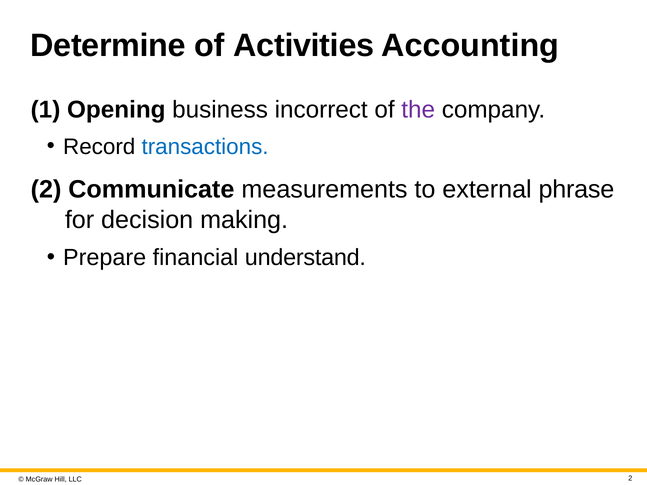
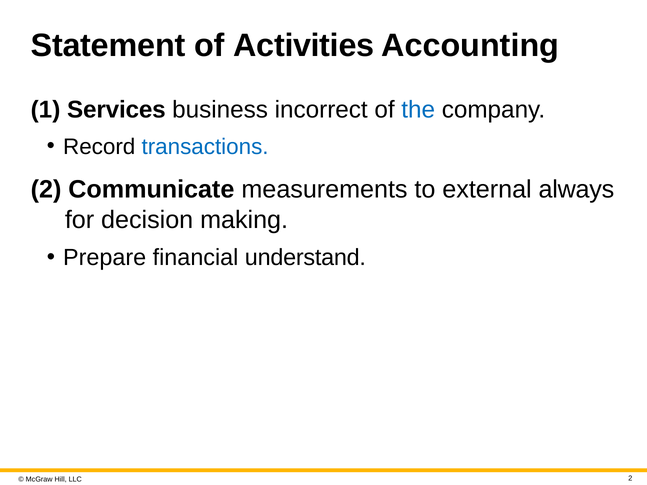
Determine: Determine -> Statement
Opening: Opening -> Services
the colour: purple -> blue
phrase: phrase -> always
